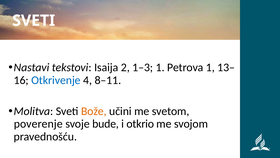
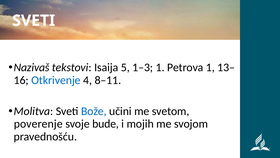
Nastavi: Nastavi -> Nazivaš
2: 2 -> 5
Bože colour: orange -> blue
otkrio: otkrio -> mojih
